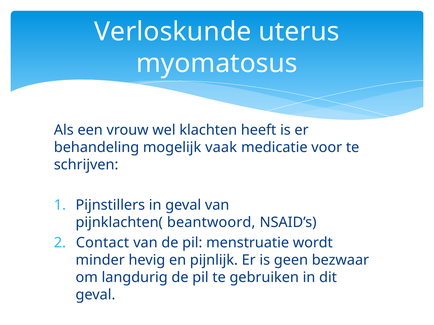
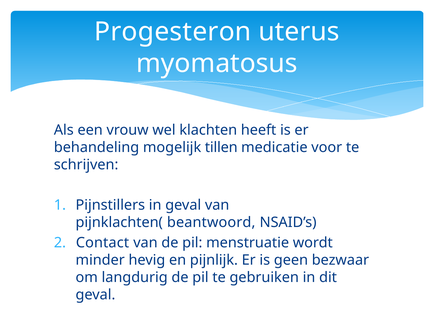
Verloskunde: Verloskunde -> Progesteron
vaak: vaak -> tillen
